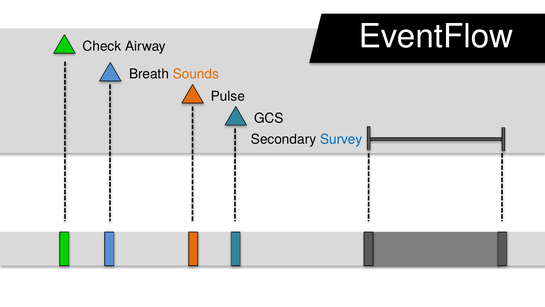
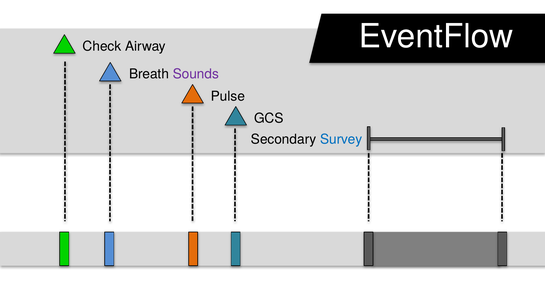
Sounds colour: orange -> purple
